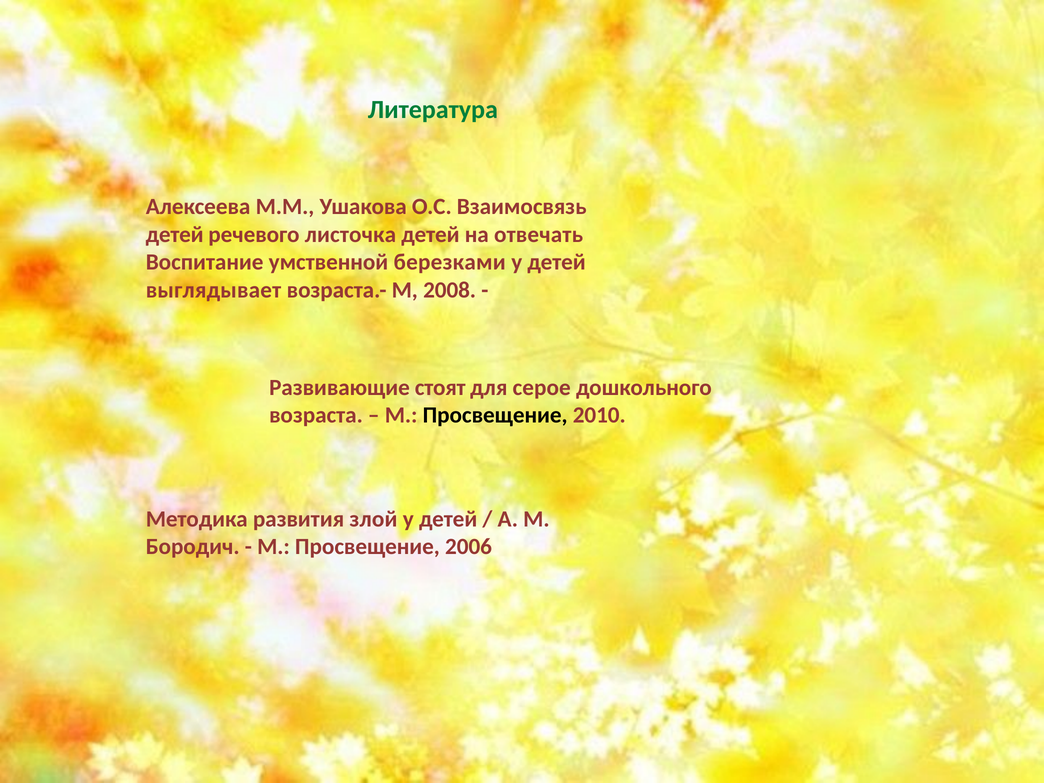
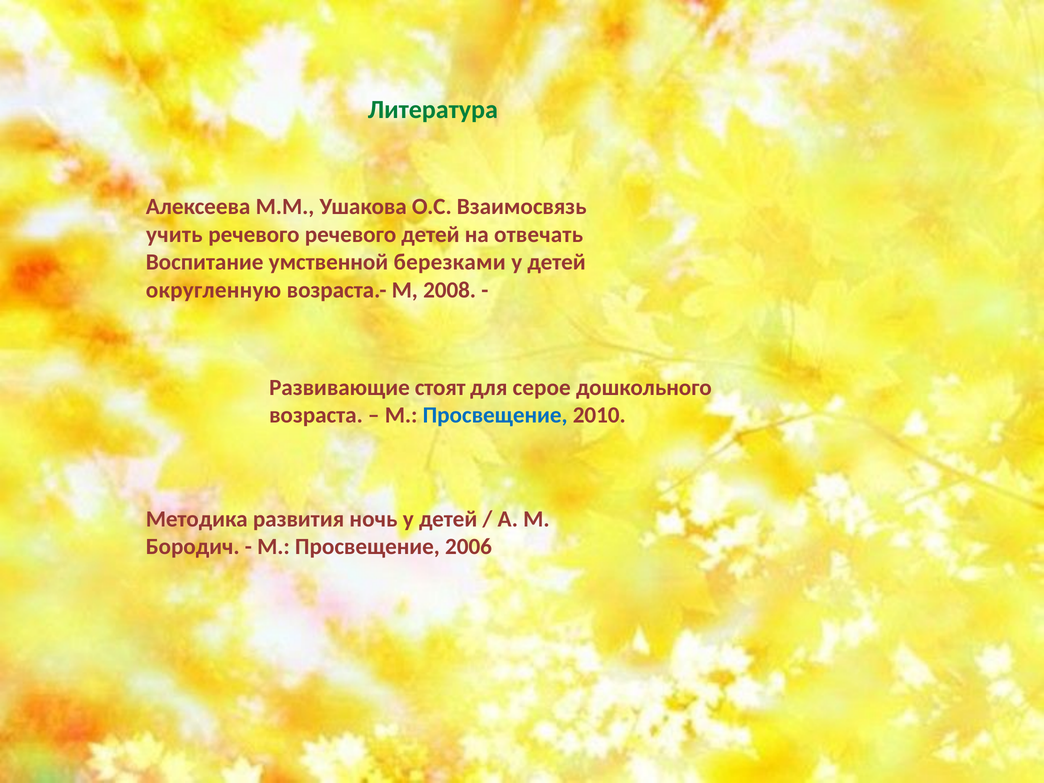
детей at (175, 234): детей -> учить
речевого листочка: листочка -> речевого
выглядывает: выглядывает -> округленную
Просвещение at (495, 415) colour: black -> blue
злой: злой -> ночь
